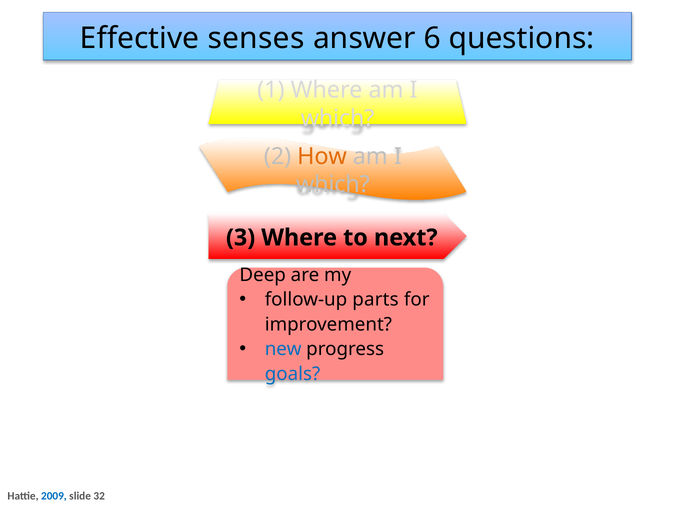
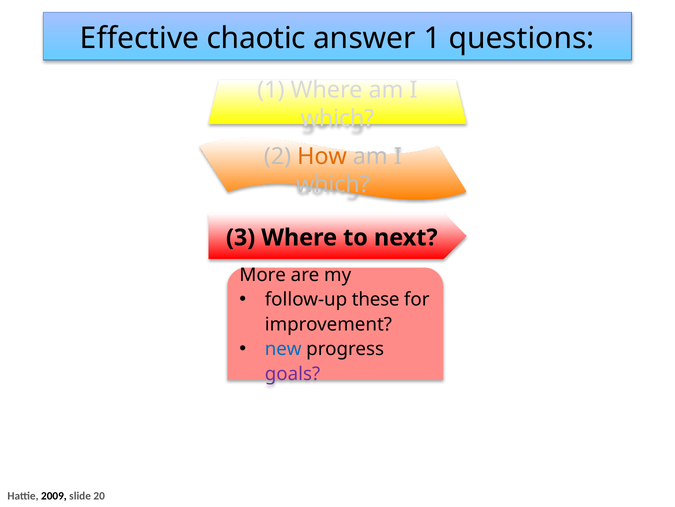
senses: senses -> chaotic
answer 6: 6 -> 1
Deep: Deep -> More
parts: parts -> these
goals colour: blue -> purple
2009 colour: blue -> black
32: 32 -> 20
